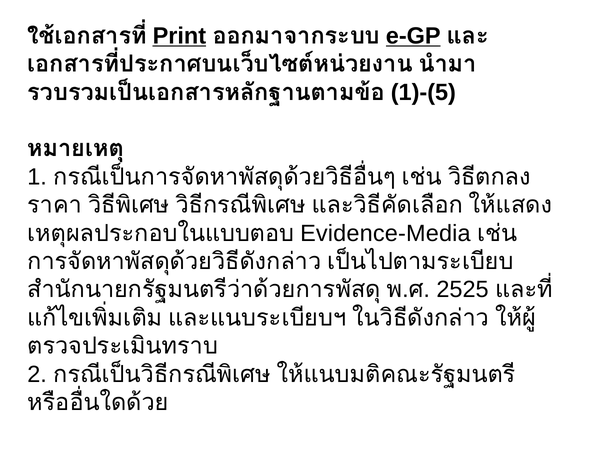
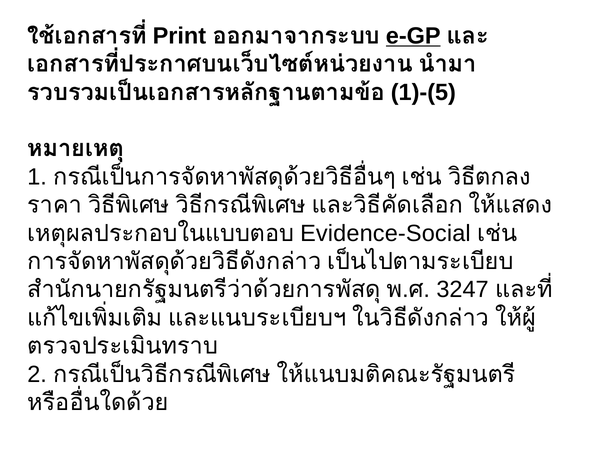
Print underline: present -> none
Evidence-Media: Evidence-Media -> Evidence-Social
2525: 2525 -> 3247
